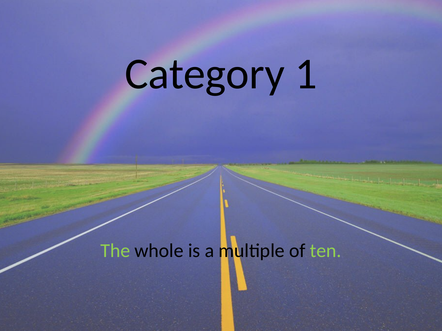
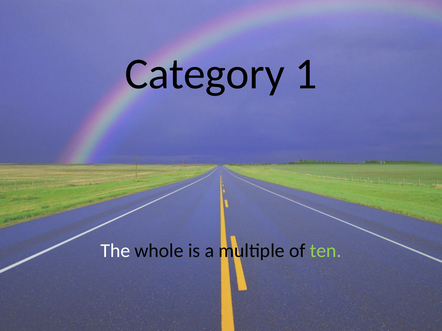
The colour: light green -> white
